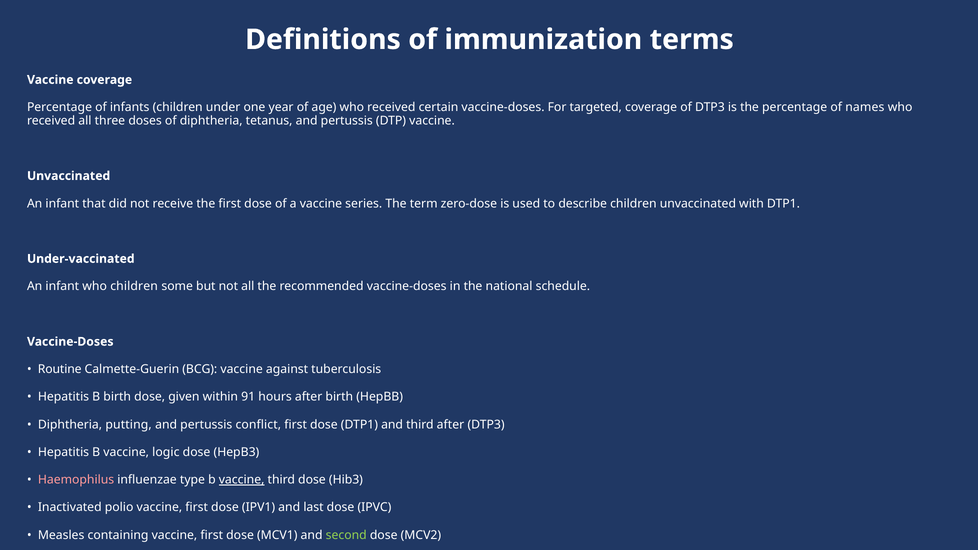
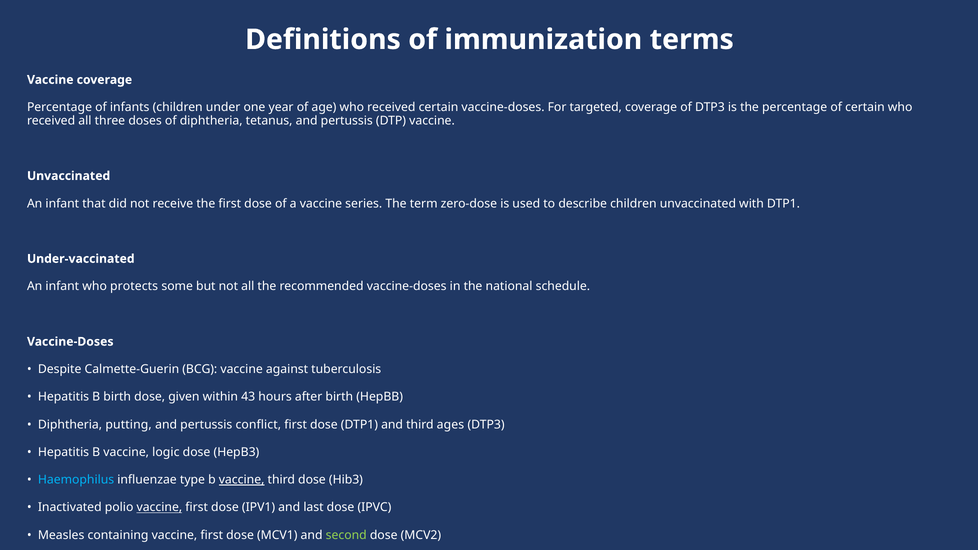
of names: names -> certain
who children: children -> protects
Routine: Routine -> Despite
91: 91 -> 43
third after: after -> ages
Haemophilus colour: pink -> light blue
vaccine at (159, 508) underline: none -> present
